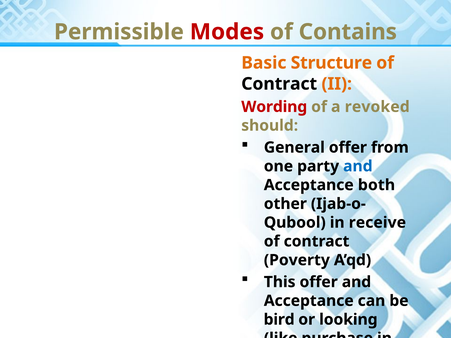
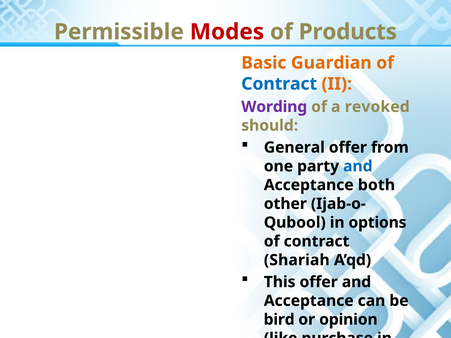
Contains: Contains -> Products
Structure: Structure -> Guardian
Contract at (279, 84) colour: black -> blue
Wording colour: red -> purple
receive: receive -> options
Poverty: Poverty -> Shariah
looking: looking -> opinion
